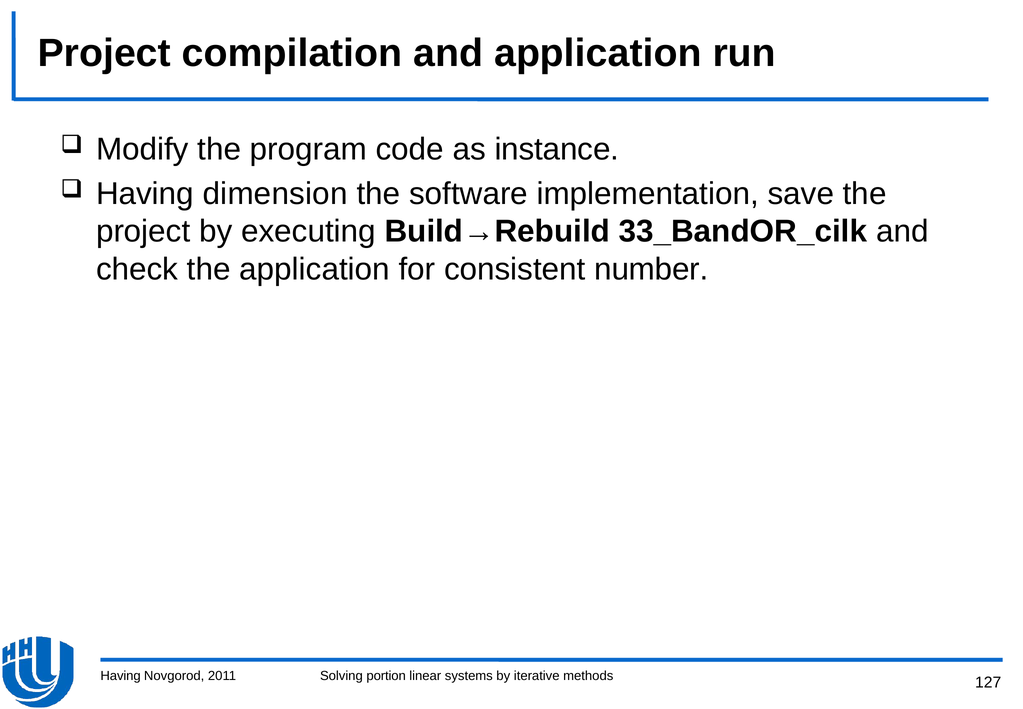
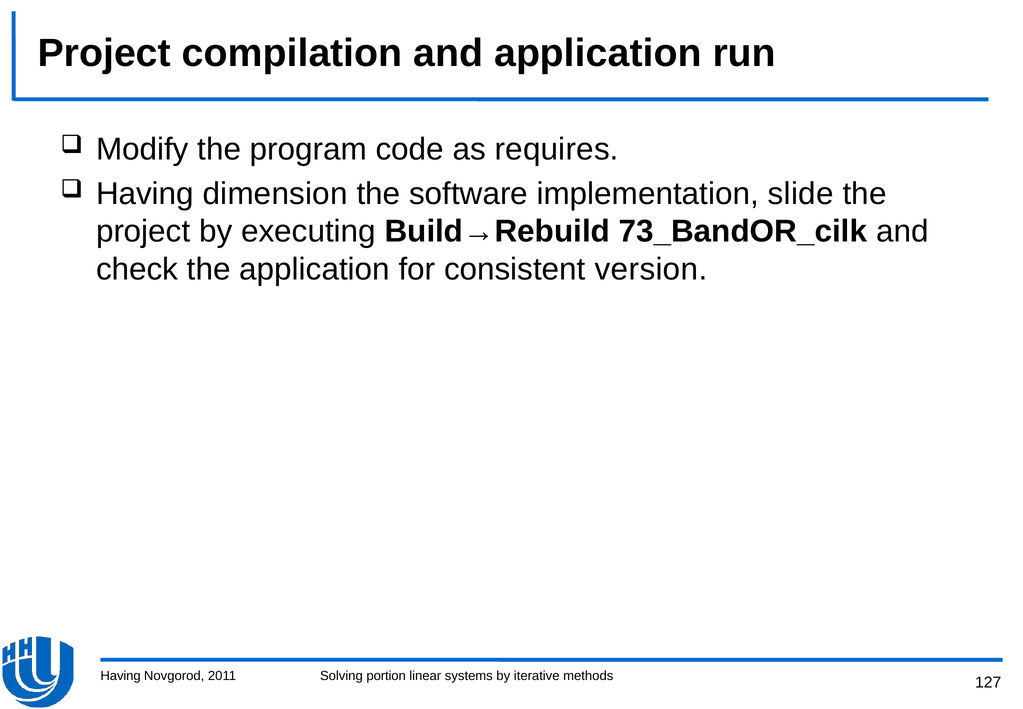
instance: instance -> requires
save: save -> slide
33_BandOR_cilk: 33_BandOR_cilk -> 73_BandOR_cilk
number: number -> version
